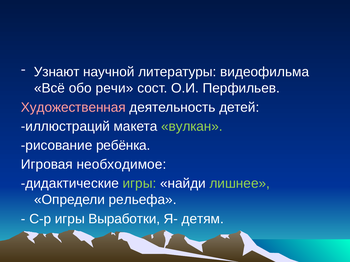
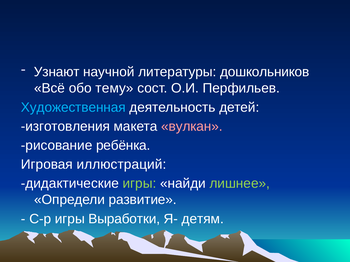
видеофильма: видеофильма -> дошкольников
речи: речи -> тему
Художественная colour: pink -> light blue
иллюстраций: иллюстраций -> изготовления
вулкан colour: light green -> pink
необходимое: необходимое -> иллюстраций
рельефа: рельефа -> развитие
